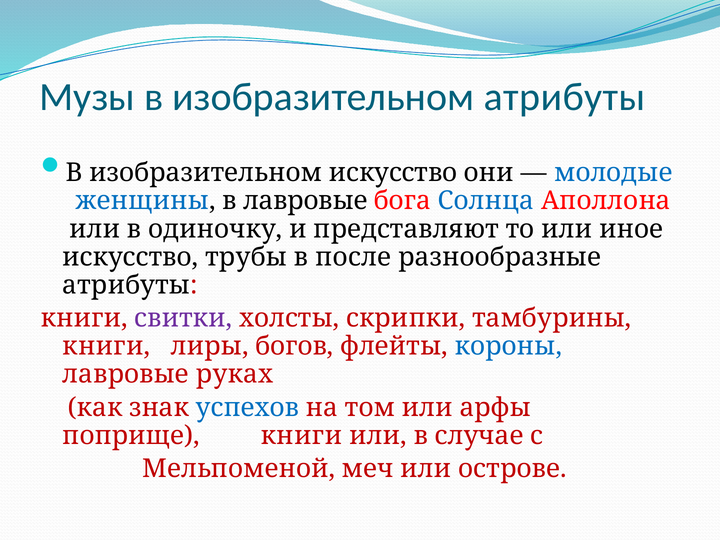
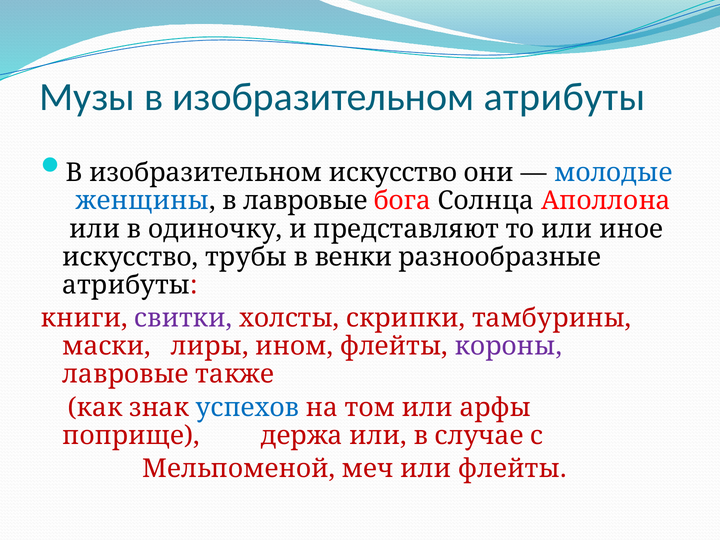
Солнца colour: blue -> black
после: после -> венки
книги at (106, 346): книги -> маски
богов: богов -> ином
короны colour: blue -> purple
руках: руках -> также
поприще книги: книги -> держа
или острове: острове -> флейты
